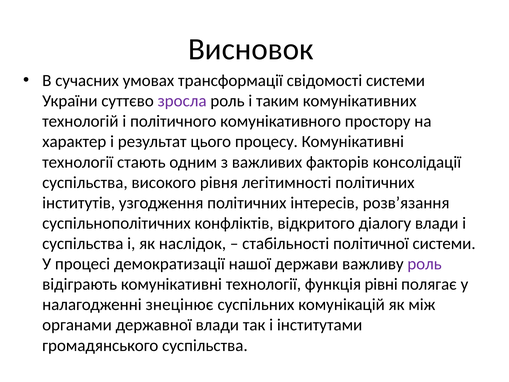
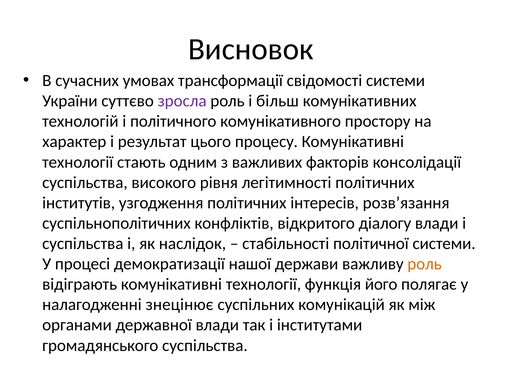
таким: таким -> більш
роль at (425, 264) colour: purple -> orange
рівні: рівні -> його
